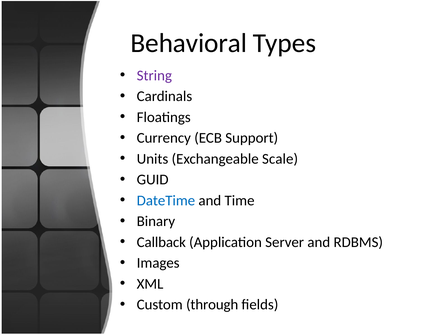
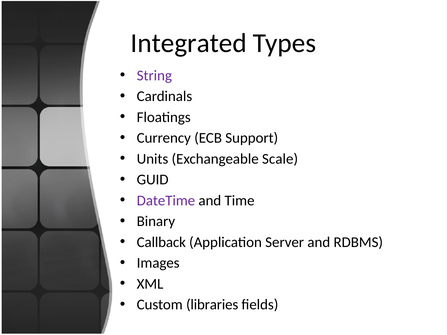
Behavioral: Behavioral -> Integrated
DateTime colour: blue -> purple
through: through -> libraries
